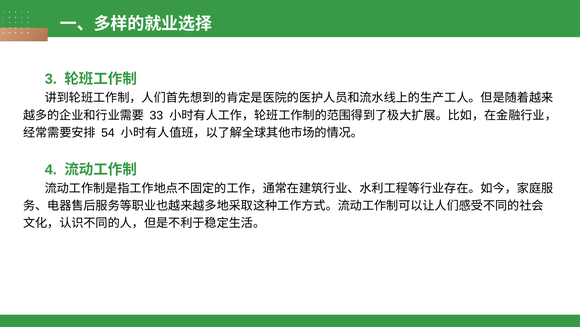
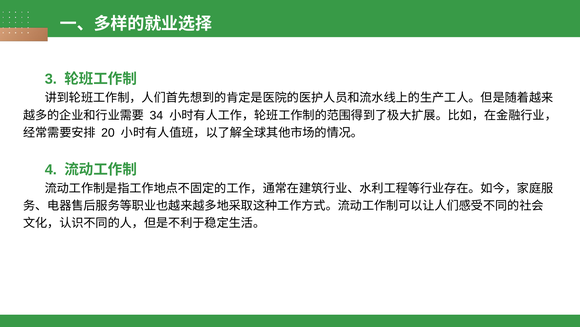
33: 33 -> 34
54: 54 -> 20
